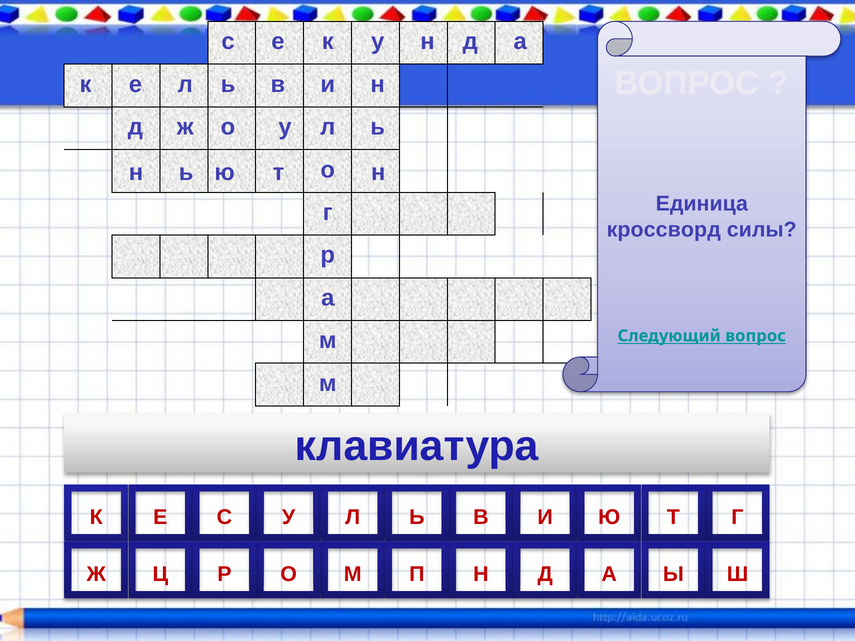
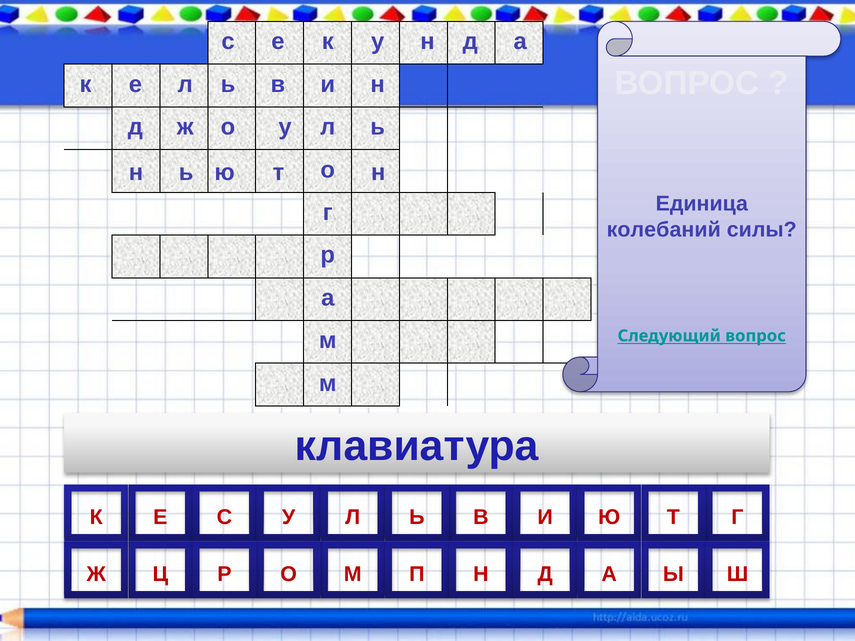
кроссворд: кроссворд -> колебаний
